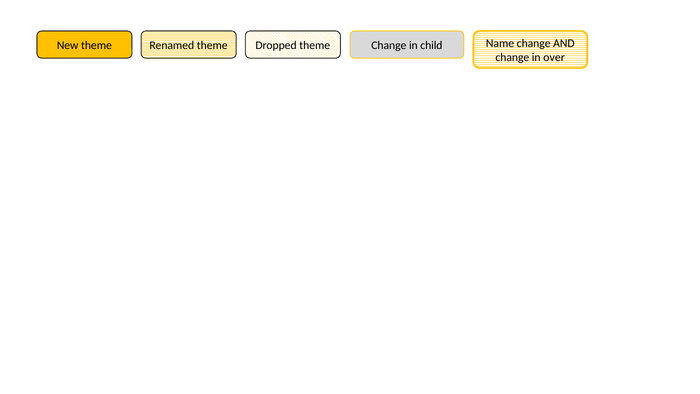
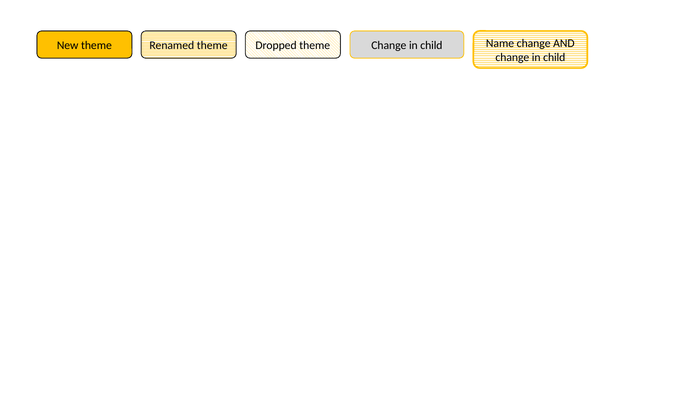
over at (554, 57): over -> child
